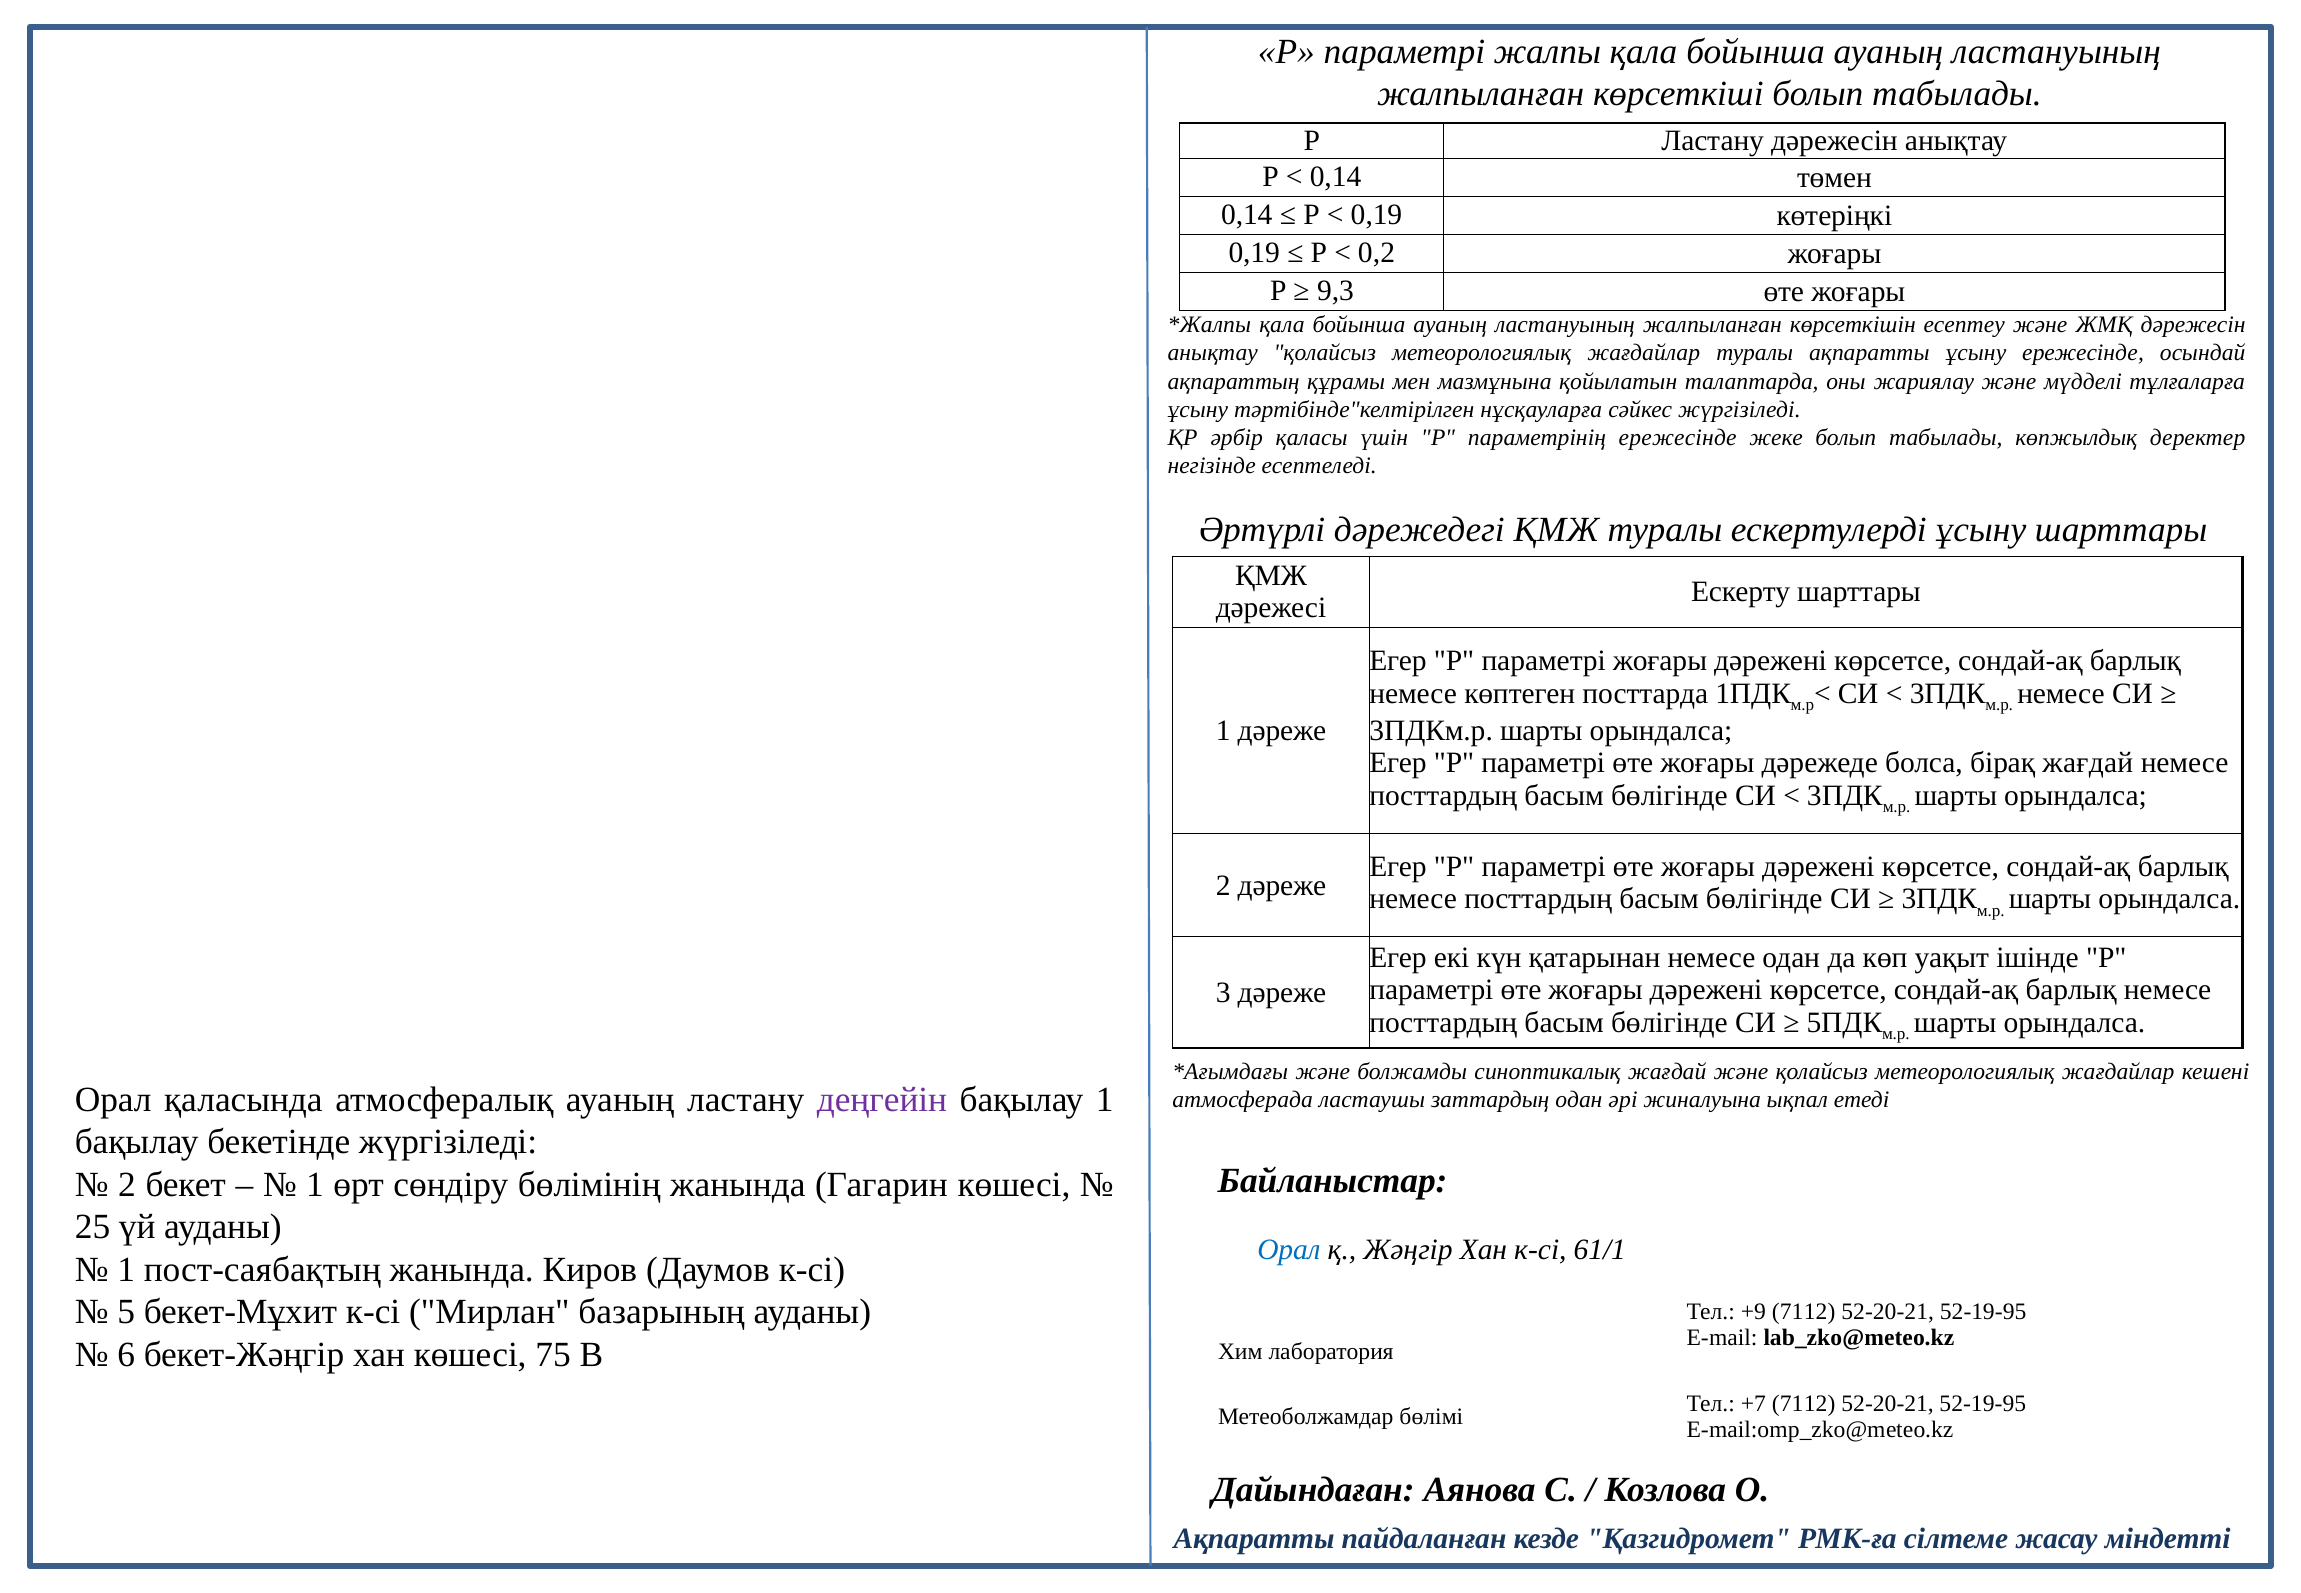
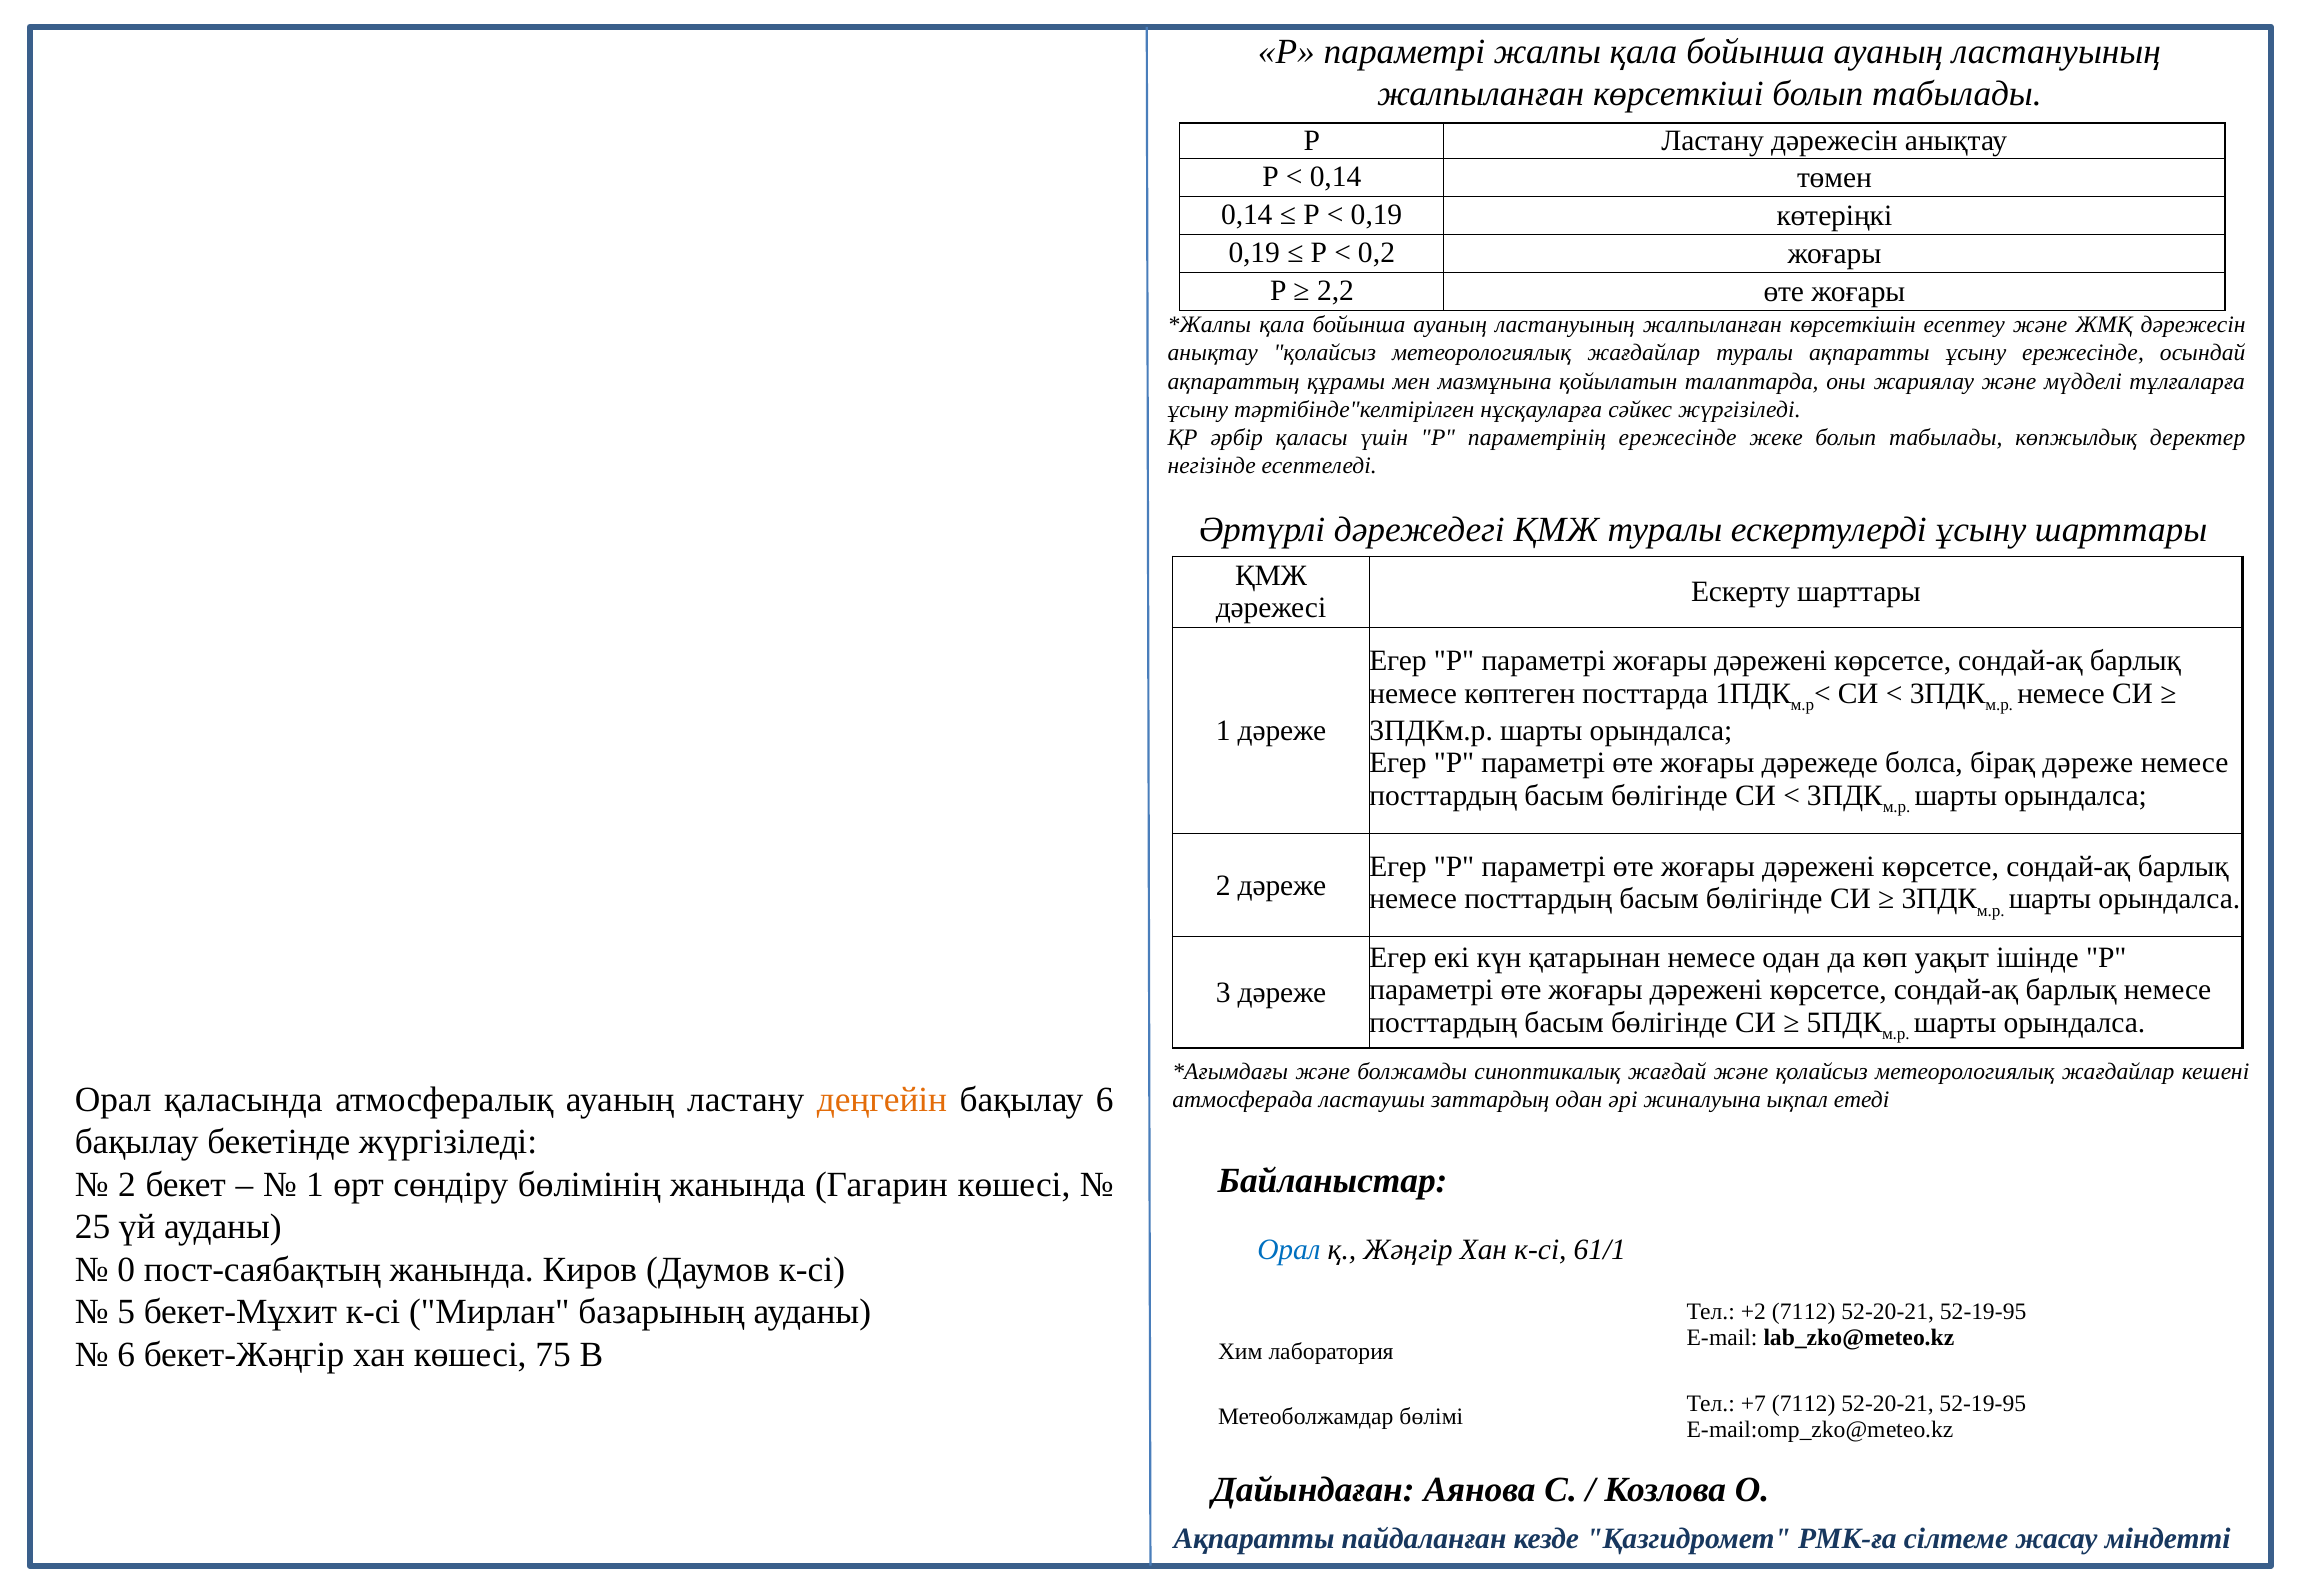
9,3: 9,3 -> 2,2
бірақ жағдай: жағдай -> дәреже
деңгейін colour: purple -> orange
бақылау 1: 1 -> 6
1 at (126, 1270): 1 -> 0
+9: +9 -> +2
